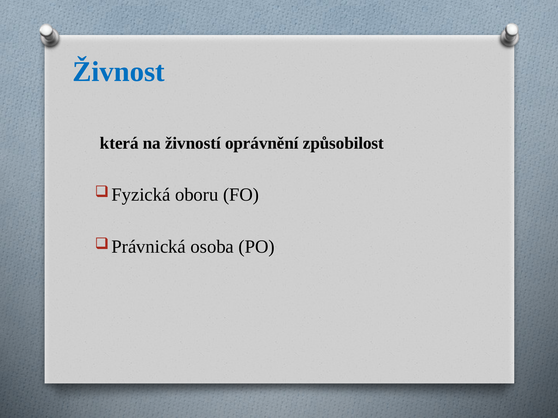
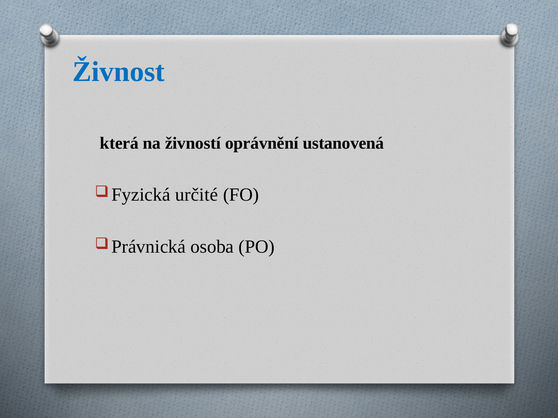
způsobilost: způsobilost -> ustanovená
oboru: oboru -> určité
